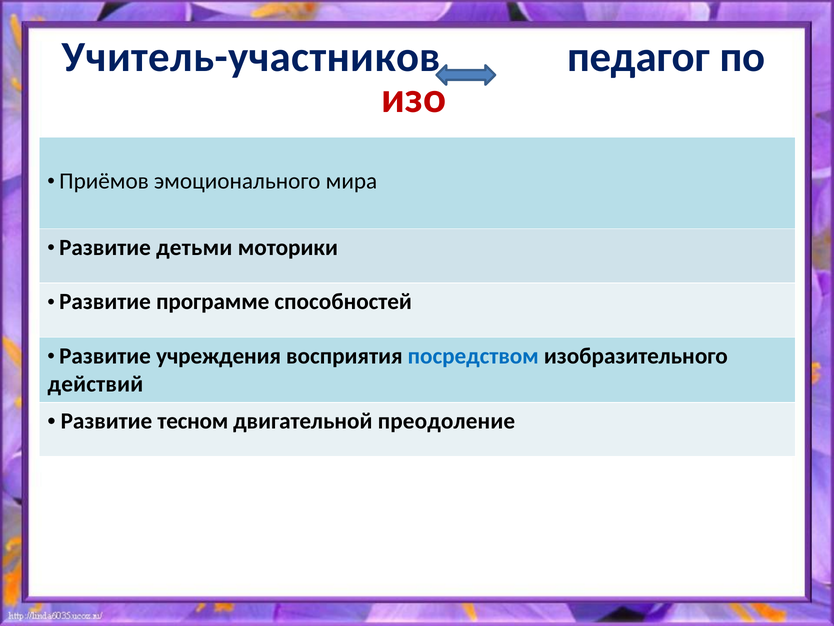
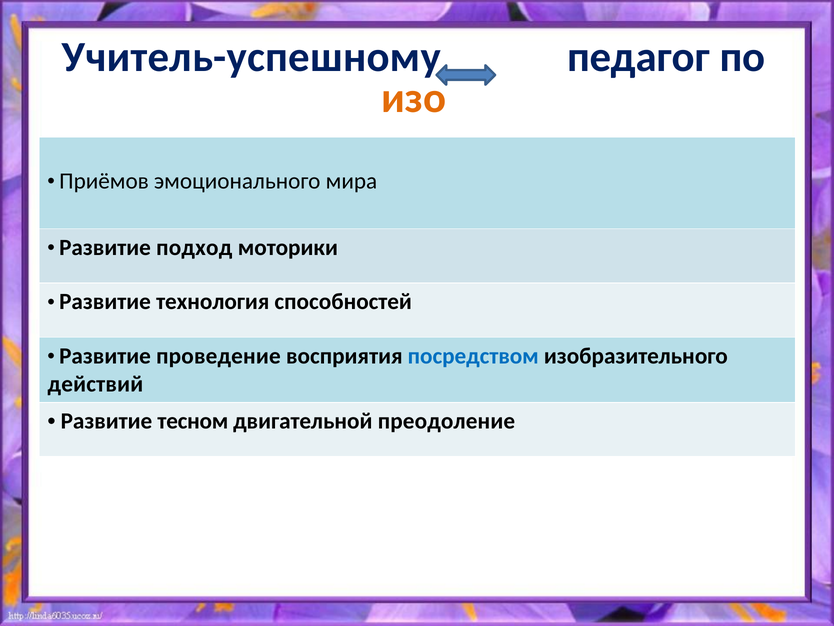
Учитель-участников: Учитель-участников -> Учитель-успешному
изо colour: red -> orange
детьми: детьми -> подход
программе: программе -> технология
учреждения: учреждения -> проведение
